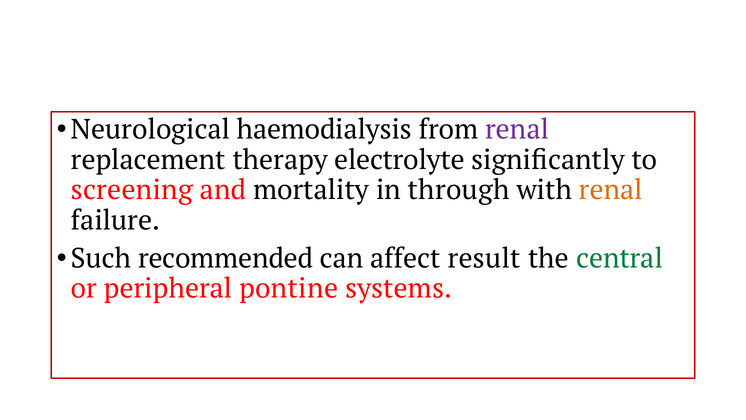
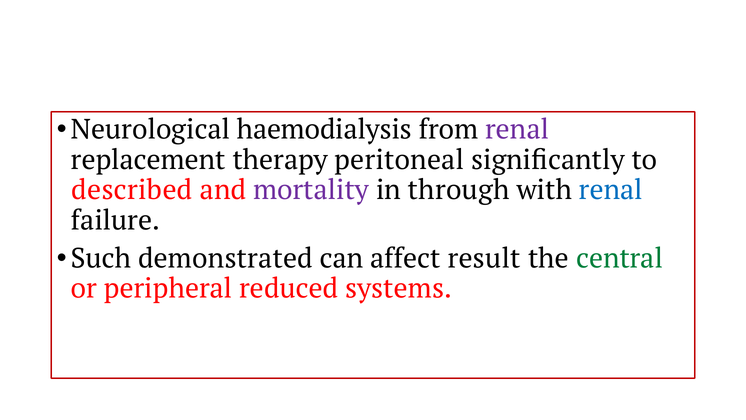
electrolyte: electrolyte -> peritoneal
screening: screening -> described
mortality colour: black -> purple
renal at (611, 190) colour: orange -> blue
recommended: recommended -> demonstrated
pontine: pontine -> reduced
